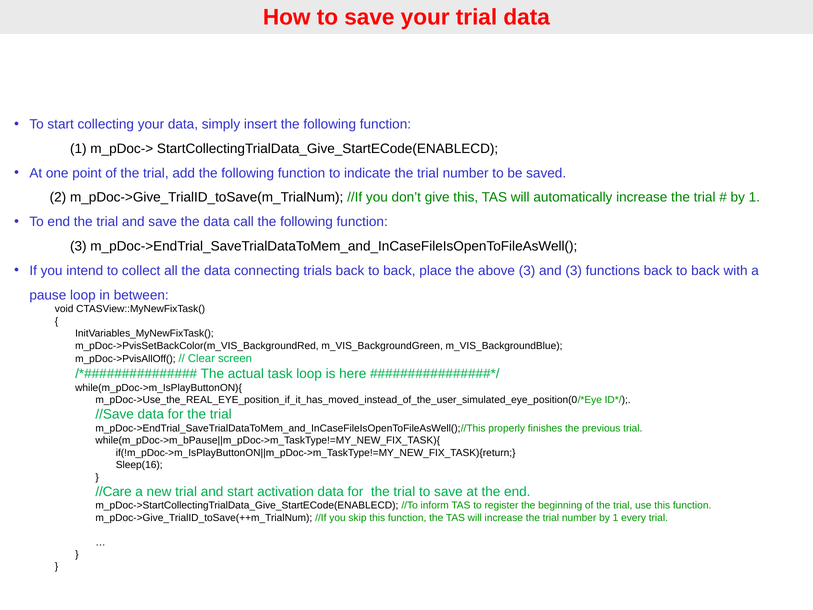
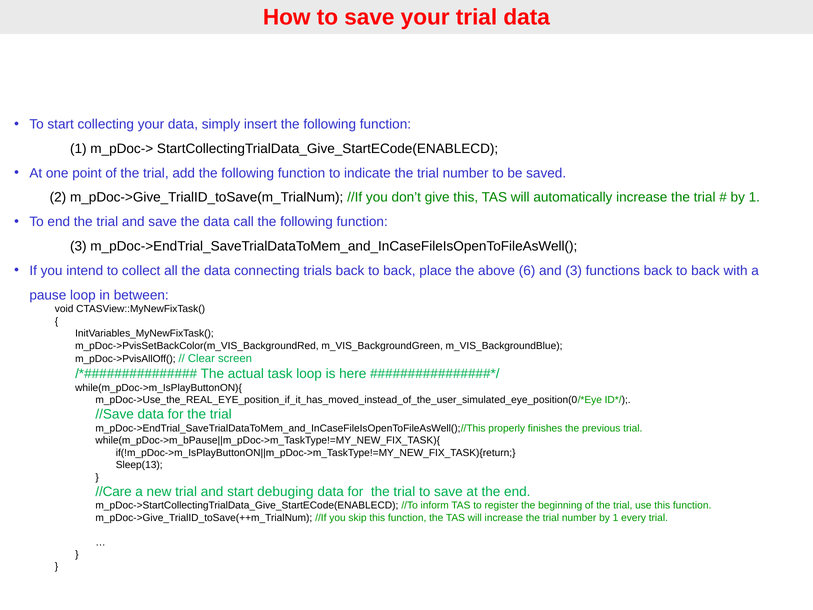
above 3: 3 -> 6
Sleep(16: Sleep(16 -> Sleep(13
activation: activation -> debuging
